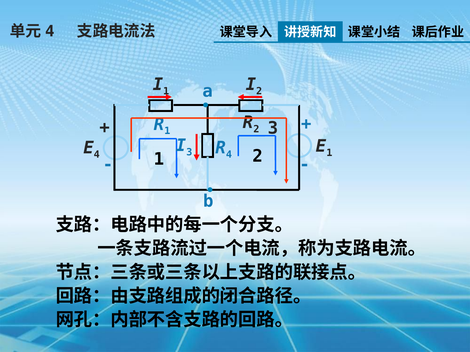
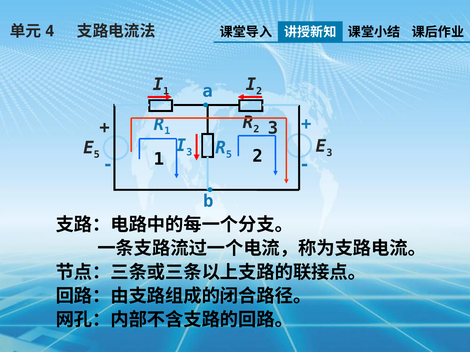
1 at (329, 153): 1 -> 3
4 at (97, 155): 4 -> 5
4 at (229, 155): 4 -> 5
